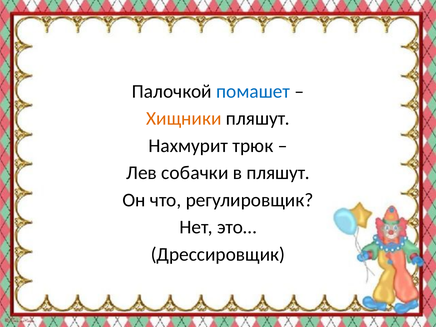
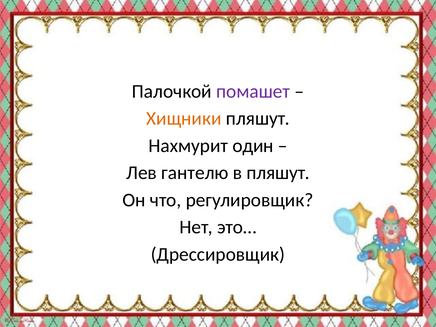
помашет colour: blue -> purple
трюк: трюк -> один
собачки: собачки -> гантелю
